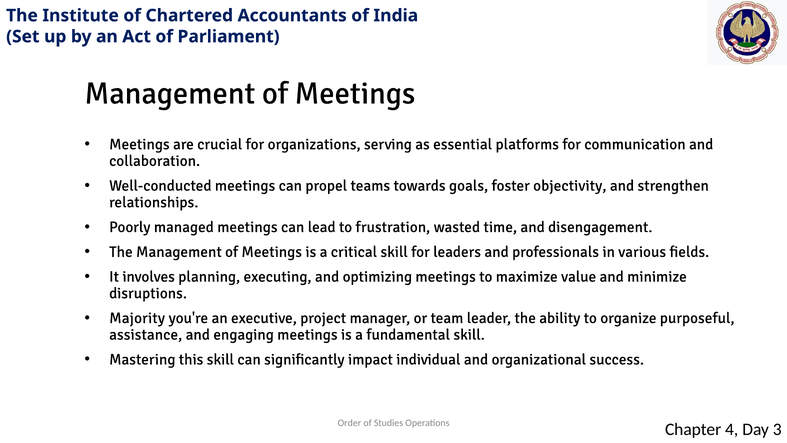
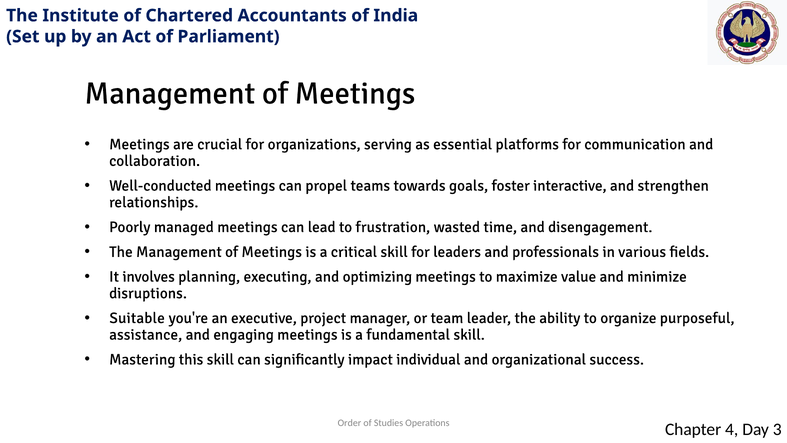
objectivity: objectivity -> interactive
Majority: Majority -> Suitable
